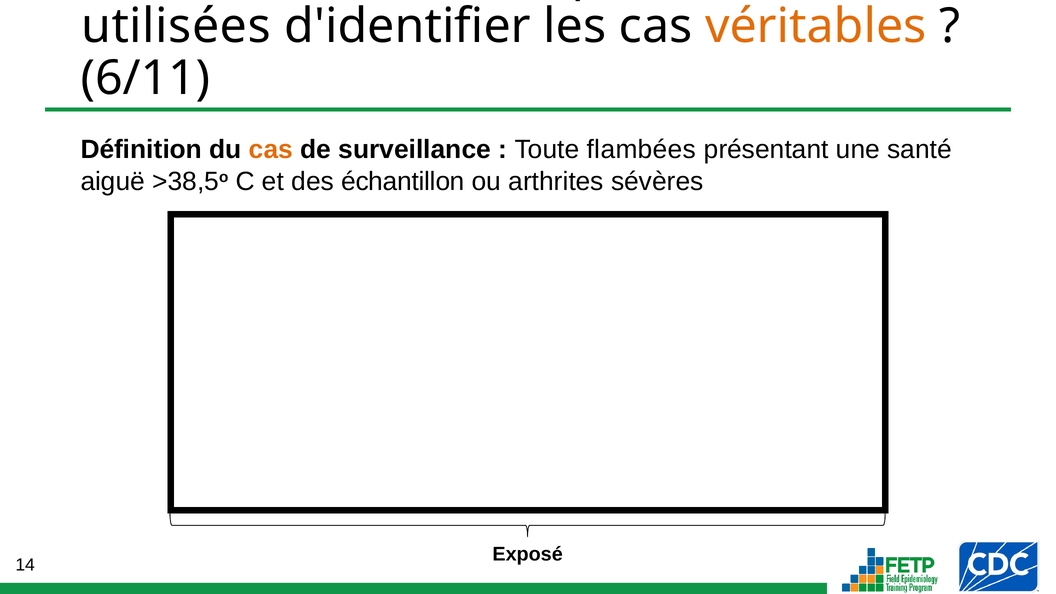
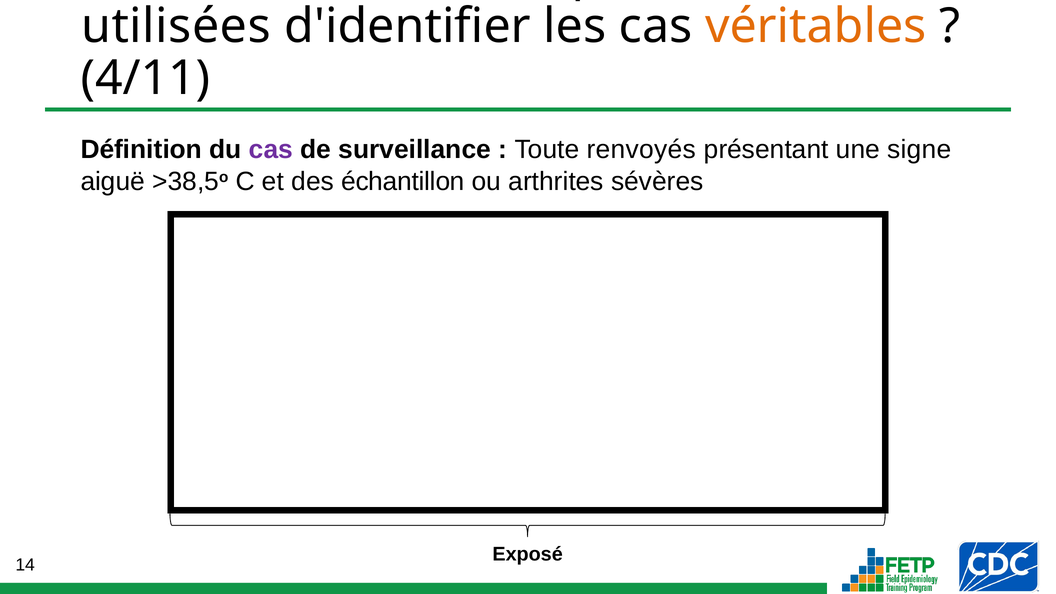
6/11: 6/11 -> 4/11
cas at (271, 150) colour: orange -> purple
flambées: flambées -> renvoyés
santé: santé -> signe
